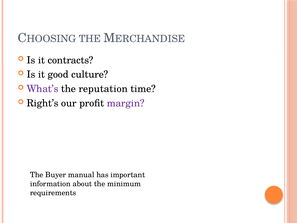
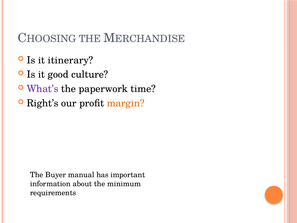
contracts: contracts -> itinerary
reputation: reputation -> paperwork
margin colour: purple -> orange
